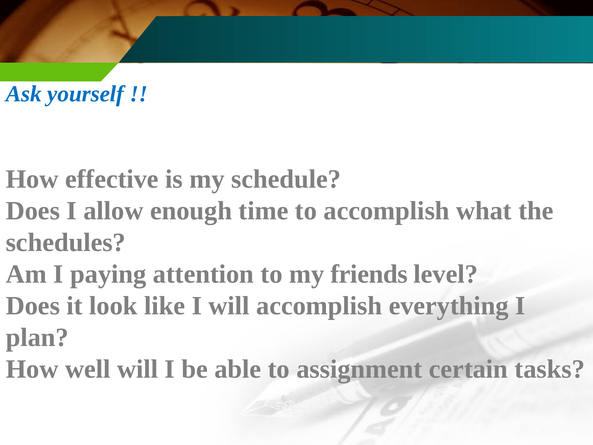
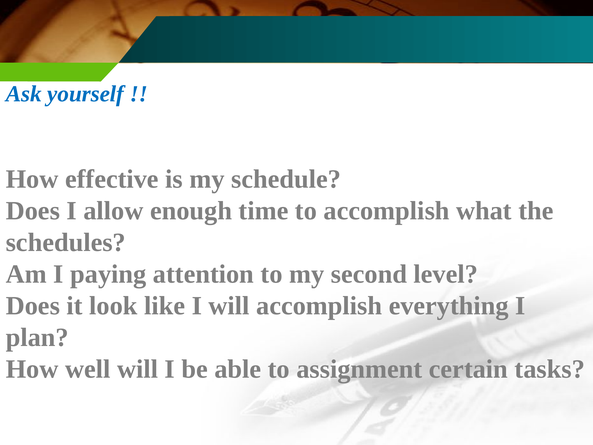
friends: friends -> second
